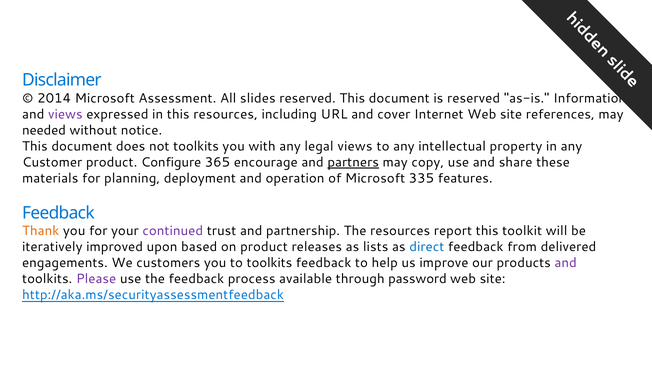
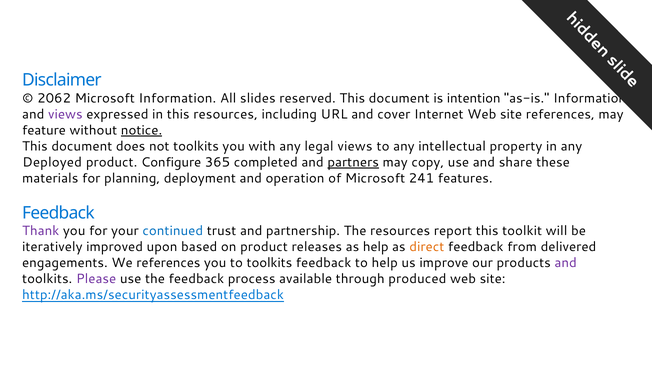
2014: 2014 -> 2062
Microsoft Assessment: Assessment -> Information
is reserved: reserved -> intention
needed: needed -> feature
notice underline: none -> present
Customer: Customer -> Deployed
encourage: encourage -> completed
335: 335 -> 241
Thank colour: orange -> purple
continued colour: purple -> blue
as lists: lists -> help
direct colour: blue -> orange
We customers: customers -> references
password: password -> produced
